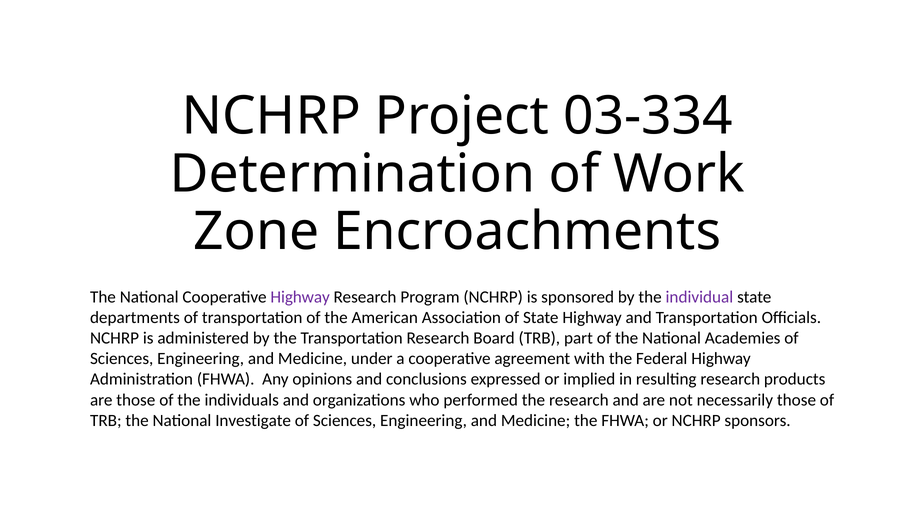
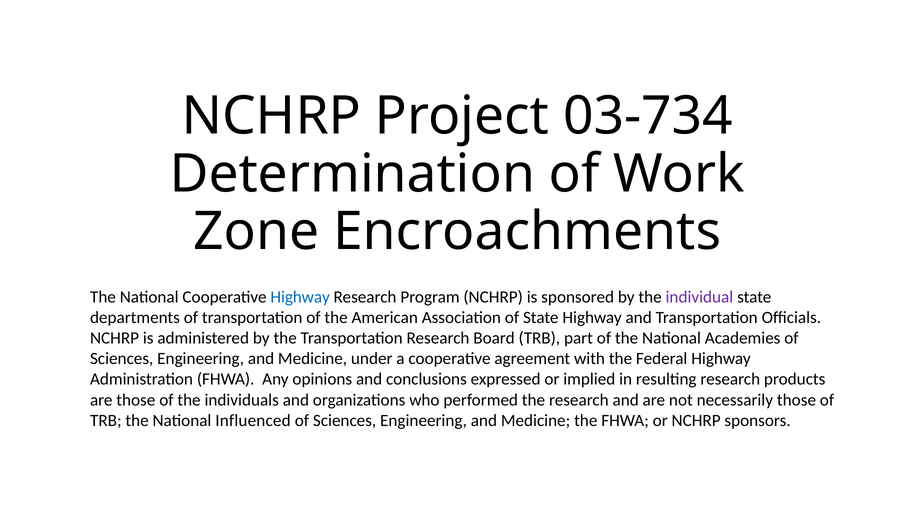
03-334: 03-334 -> 03-734
Highway at (300, 297) colour: purple -> blue
Investigate: Investigate -> Influenced
